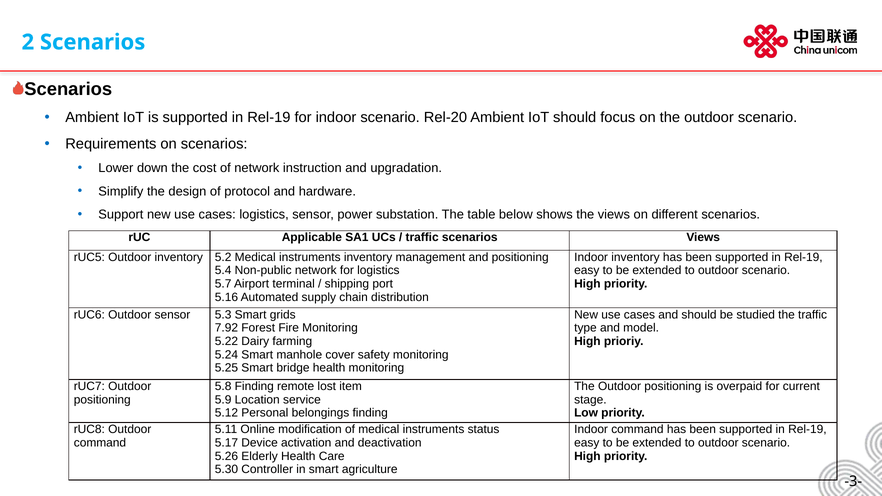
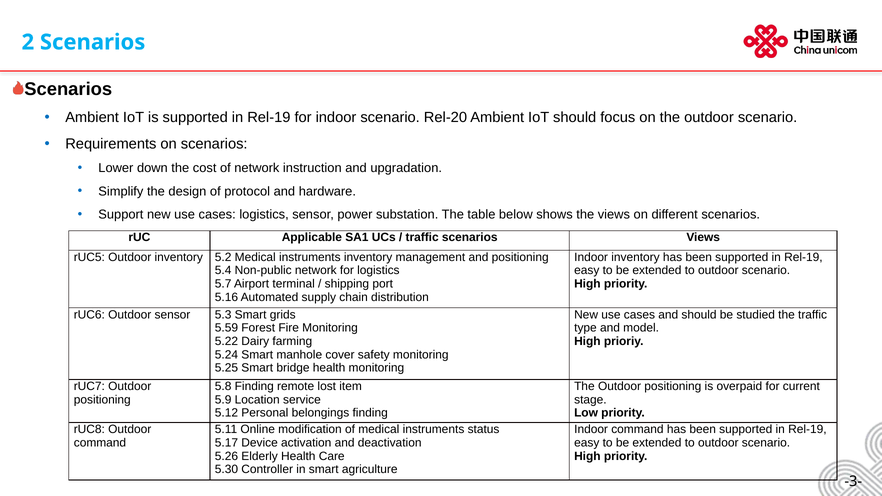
7.92: 7.92 -> 5.59
